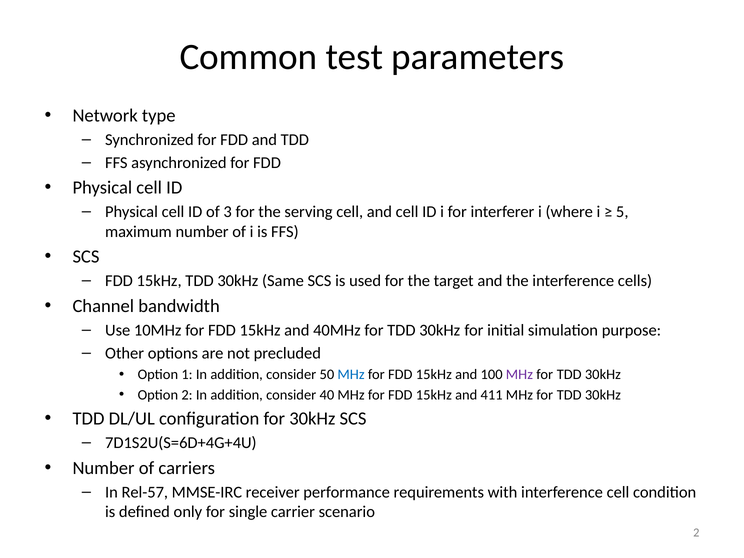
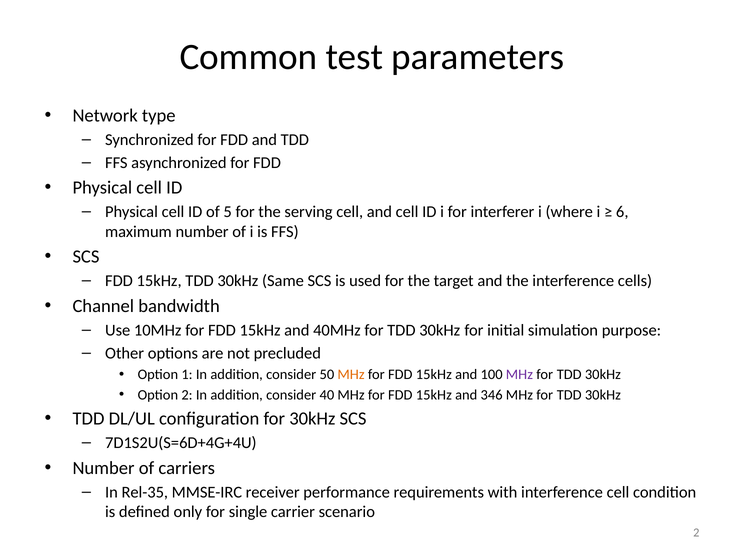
3: 3 -> 5
5: 5 -> 6
MHz at (351, 375) colour: blue -> orange
411: 411 -> 346
Rel-57: Rel-57 -> Rel-35
